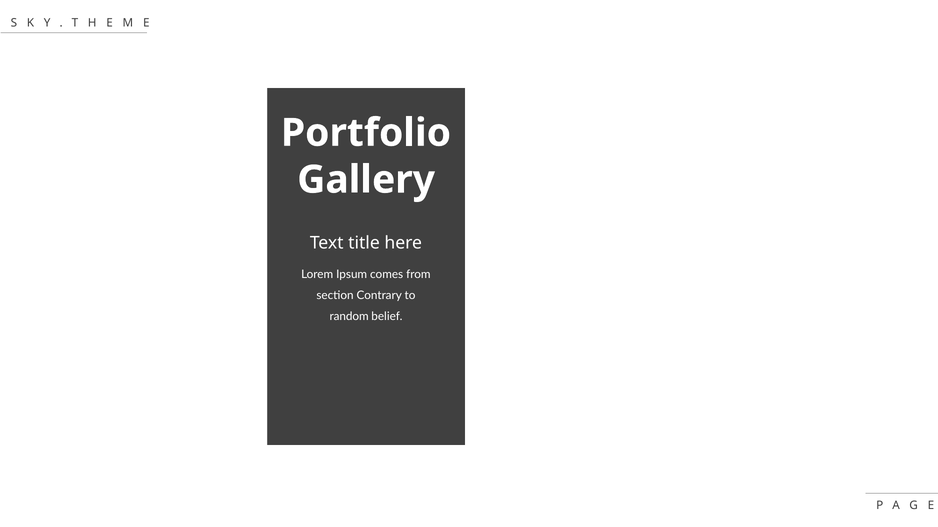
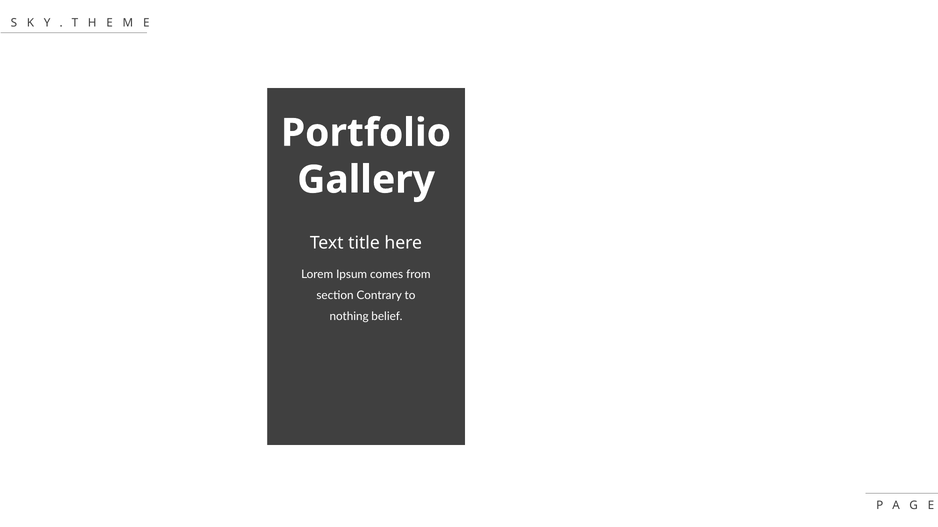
random: random -> nothing
